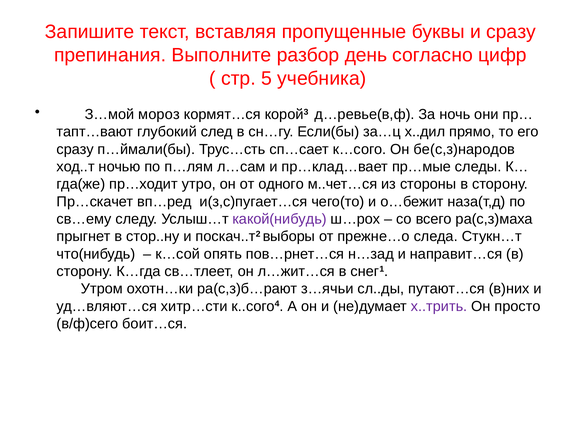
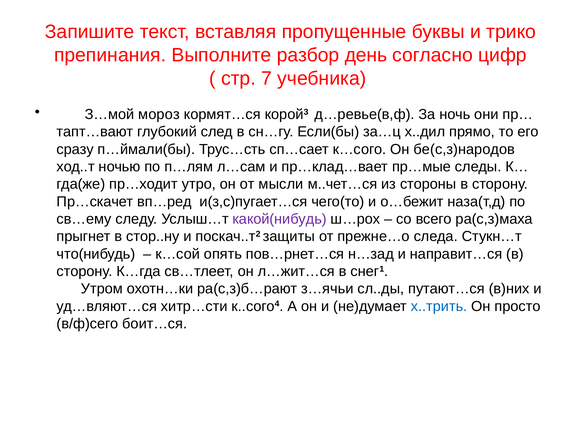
и сразу: сразу -> трико
5: 5 -> 7
одного: одного -> мысли
выборы: выборы -> защиты
х..трить colour: purple -> blue
